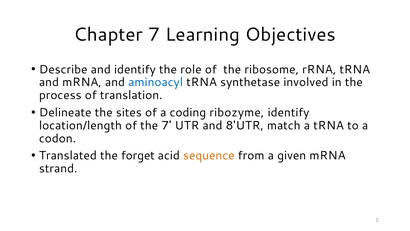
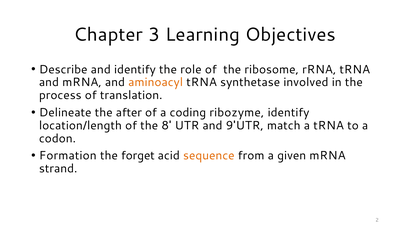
Chapter 7: 7 -> 3
aminoacyl colour: blue -> orange
sites: sites -> after
the 7: 7 -> 8
8'UTR: 8'UTR -> 9'UTR
Translated: Translated -> Formation
